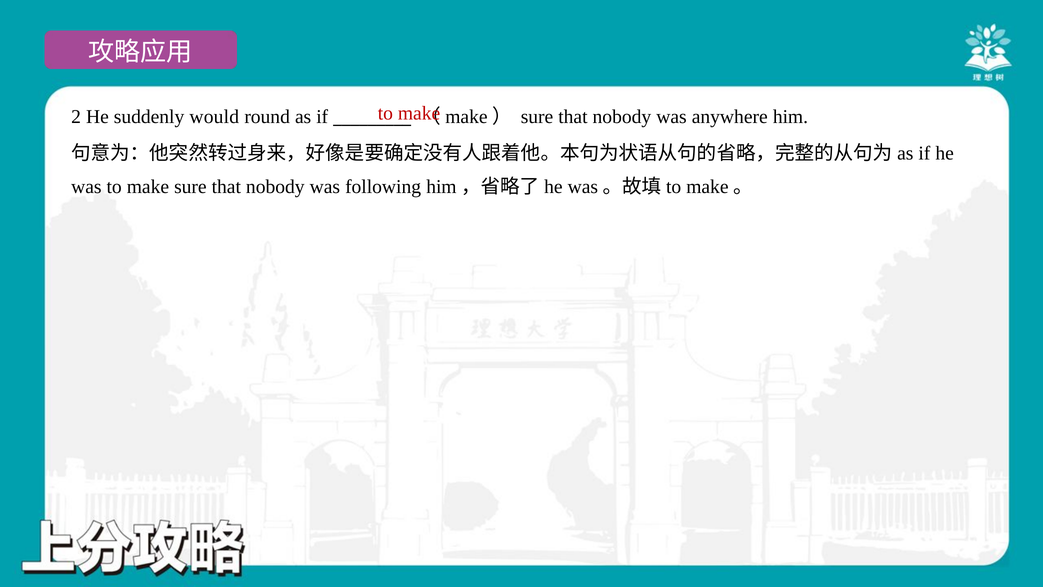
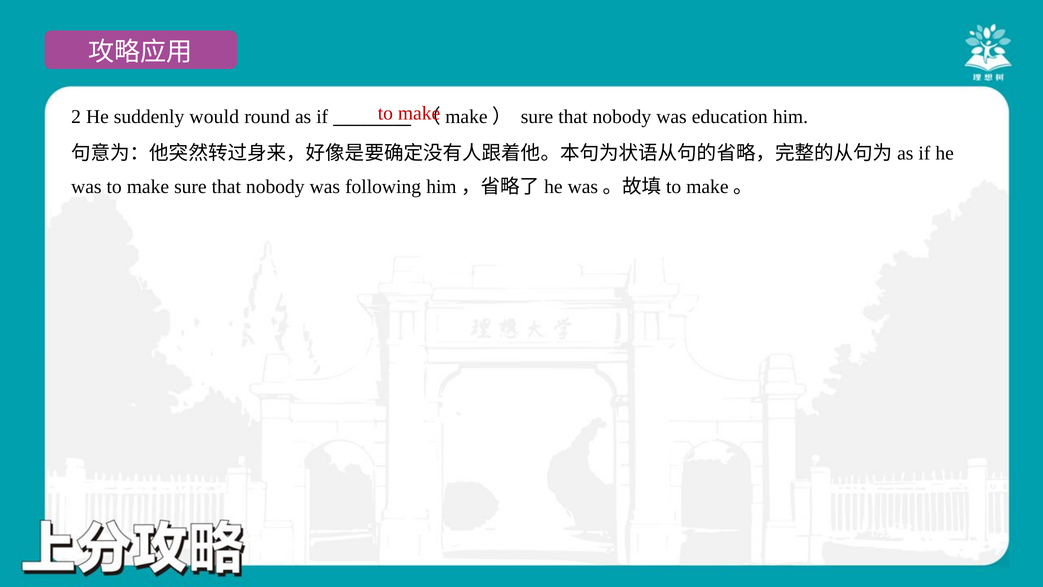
anywhere: anywhere -> education
